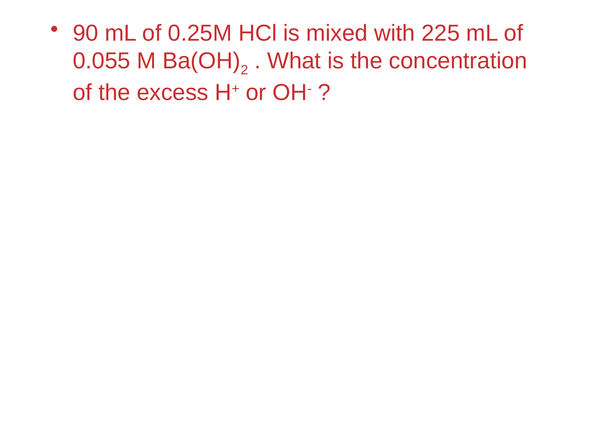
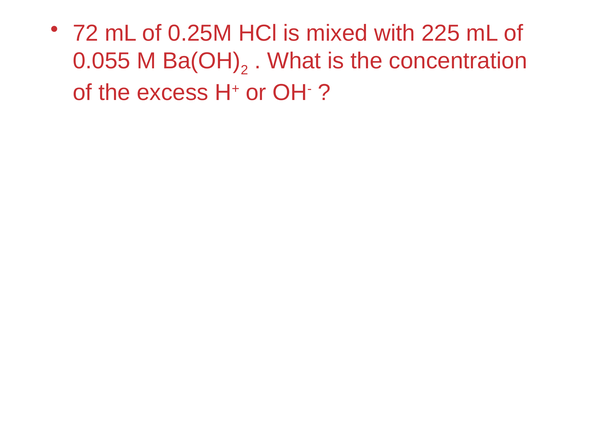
90: 90 -> 72
